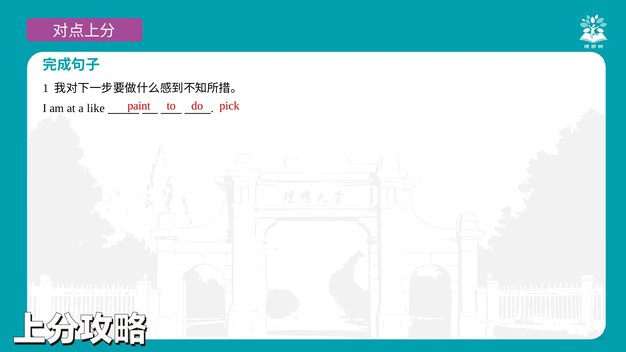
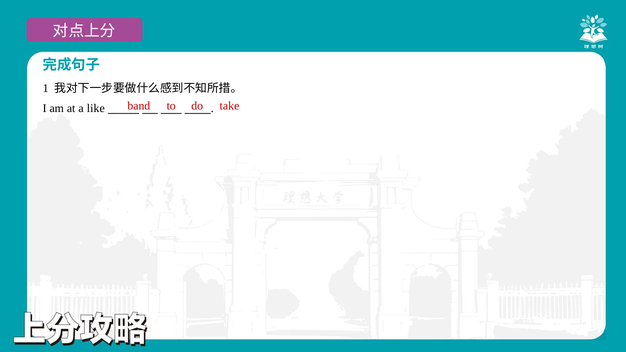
paint: paint -> band
pick: pick -> take
